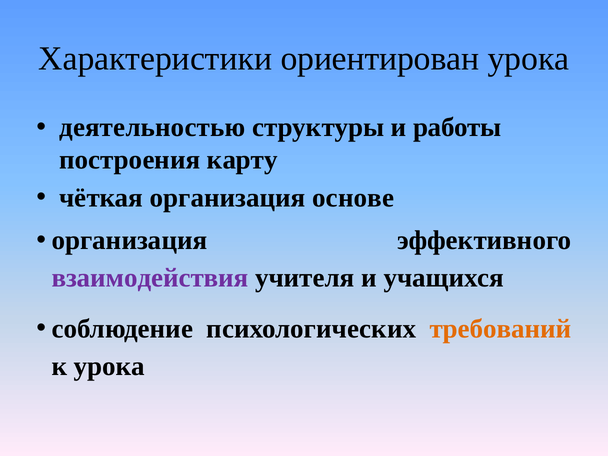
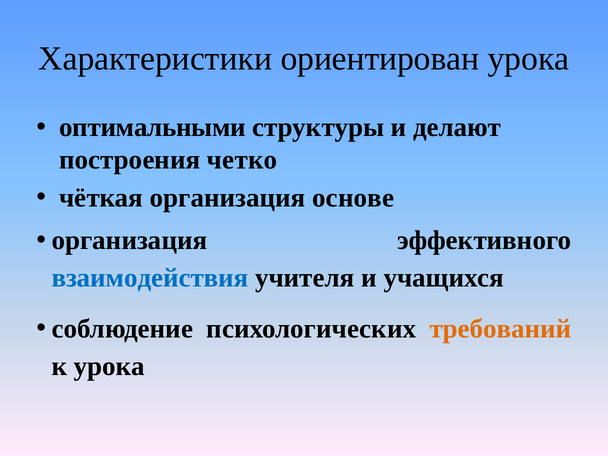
деятельностью: деятельностью -> оптимальными
работы: работы -> делают
карту: карту -> четко
взаимодействия colour: purple -> blue
